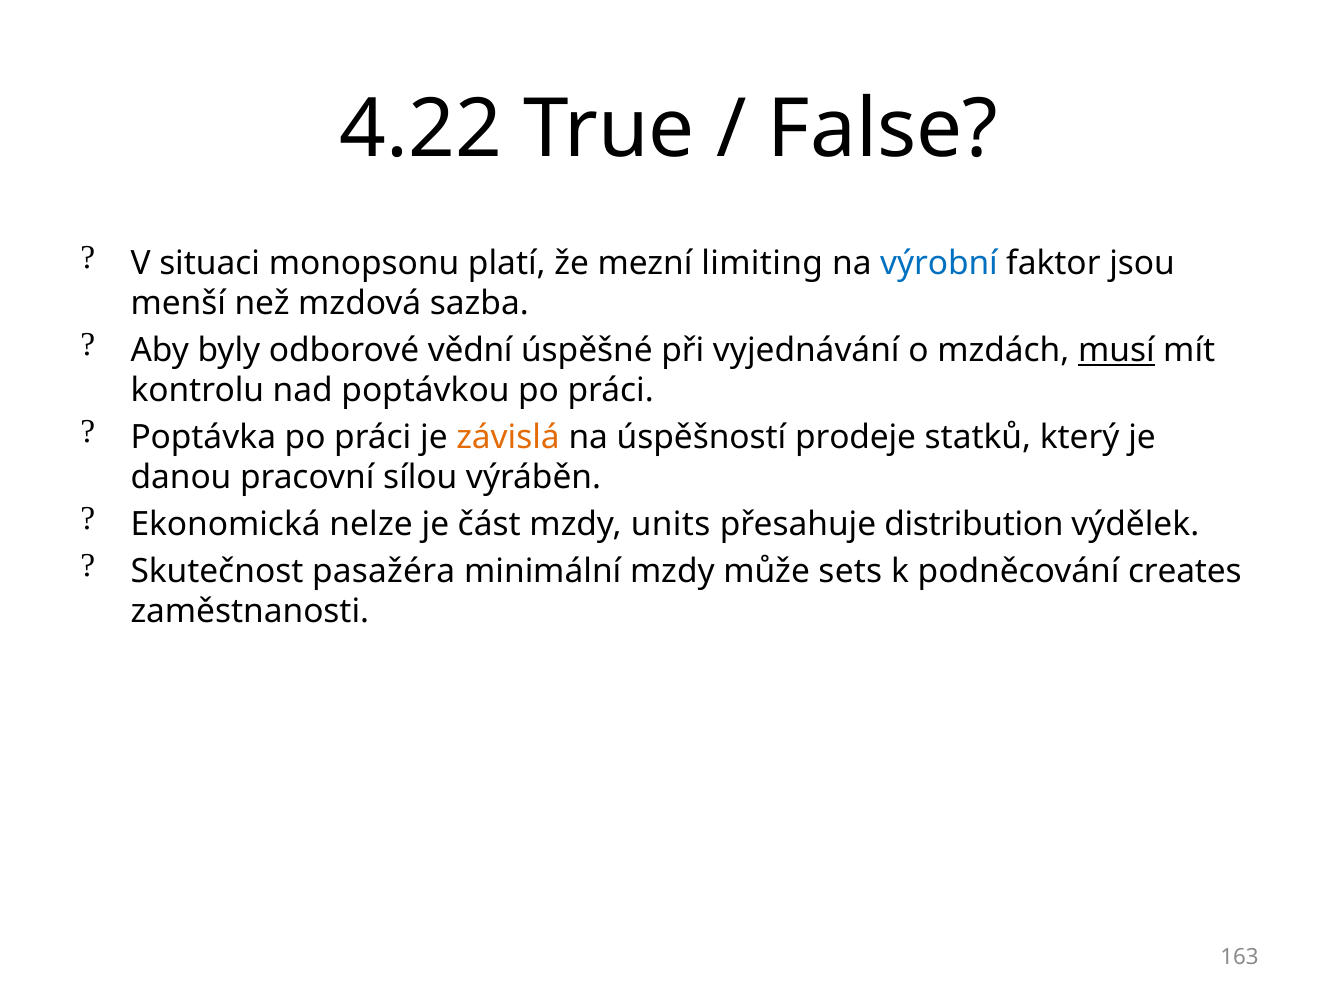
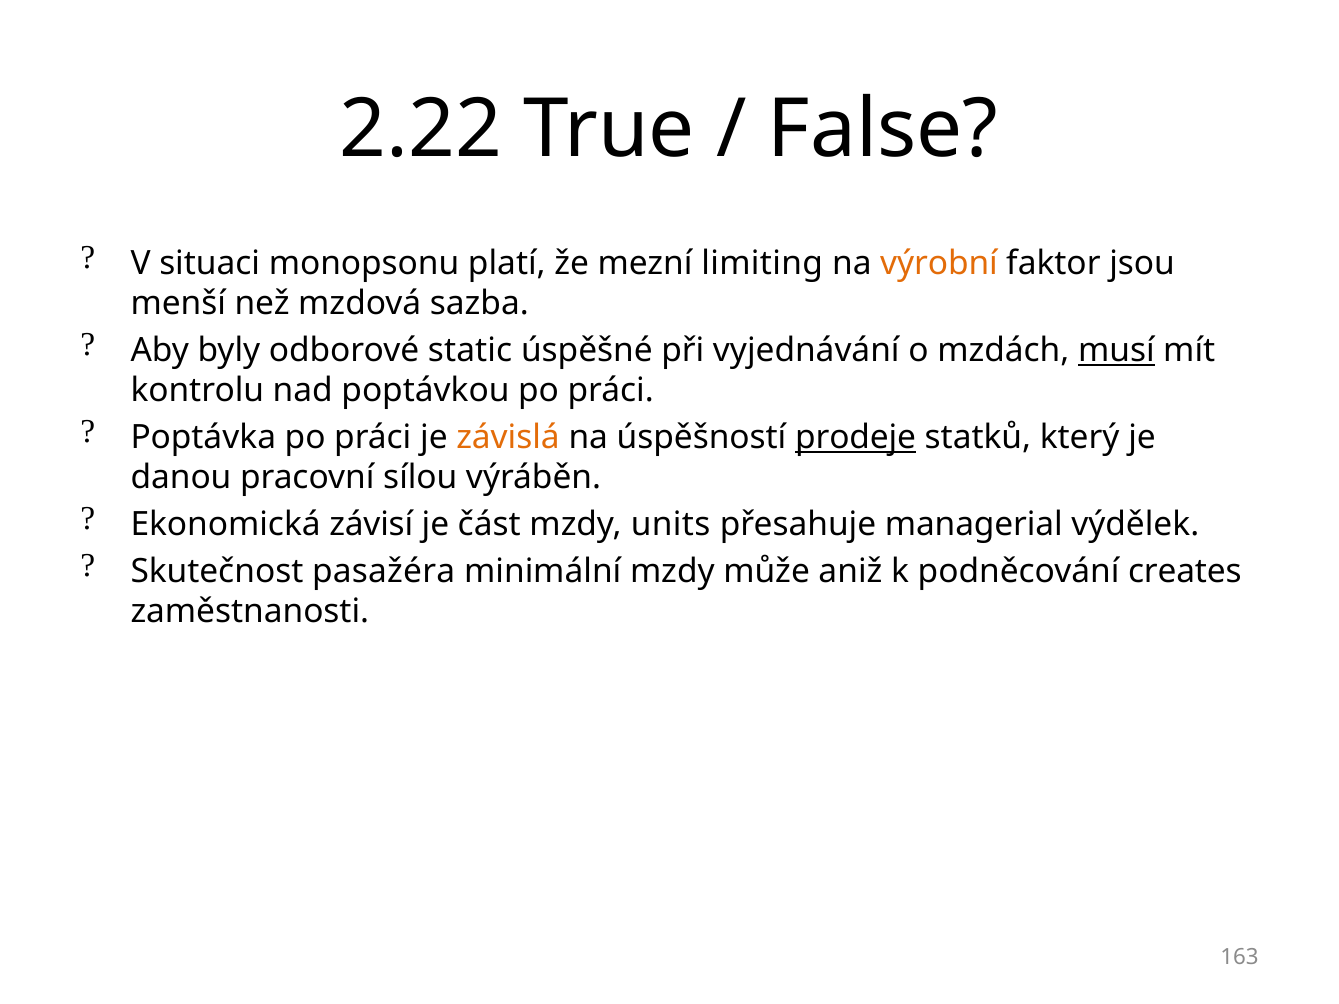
4.22: 4.22 -> 2.22
výrobní colour: blue -> orange
vědní: vědní -> static
prodeje underline: none -> present
nelze: nelze -> závisí
distribution: distribution -> managerial
sets: sets -> aniž
